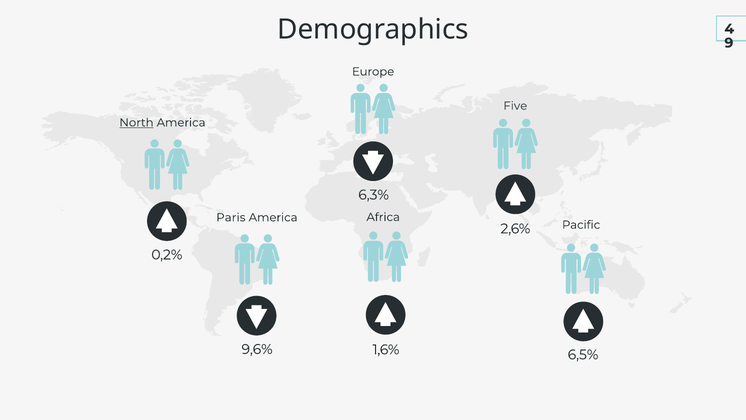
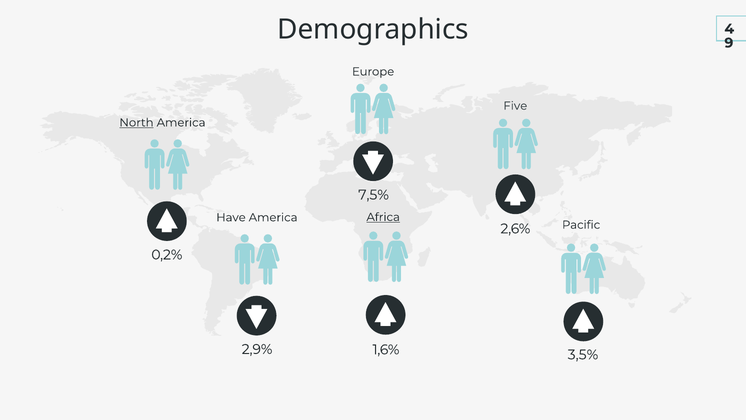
6,3%: 6,3% -> 7,5%
Paris: Paris -> Have
Africa underline: none -> present
9,6%: 9,6% -> 2,9%
6,5%: 6,5% -> 3,5%
